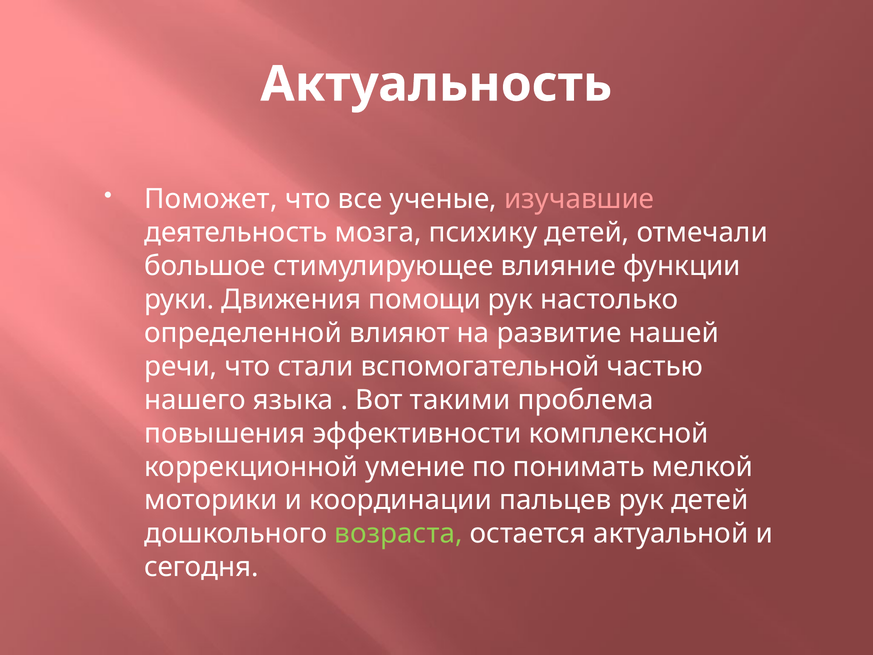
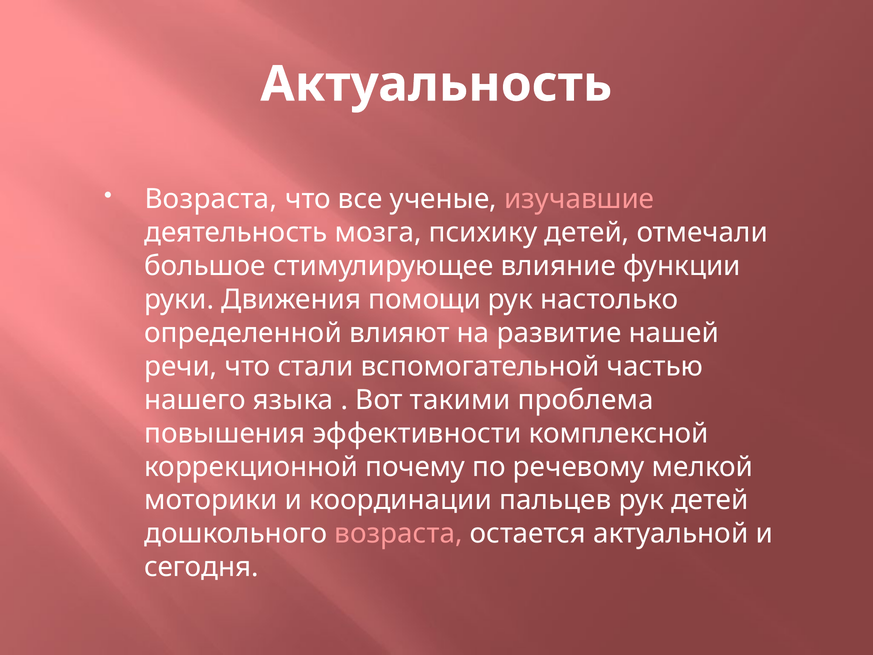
Поможет at (211, 199): Поможет -> Возраста
умение: умение -> почему
понимать: понимать -> речевому
возраста at (398, 534) colour: light green -> pink
